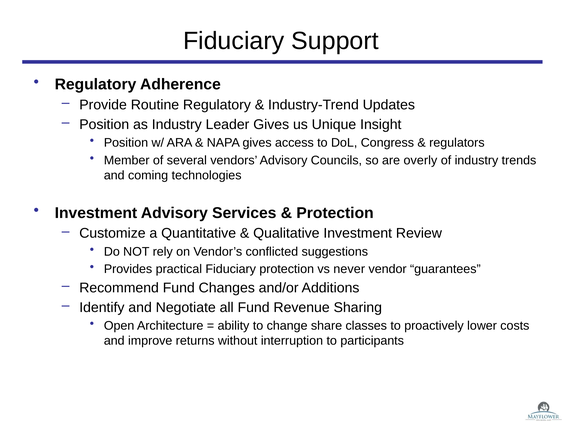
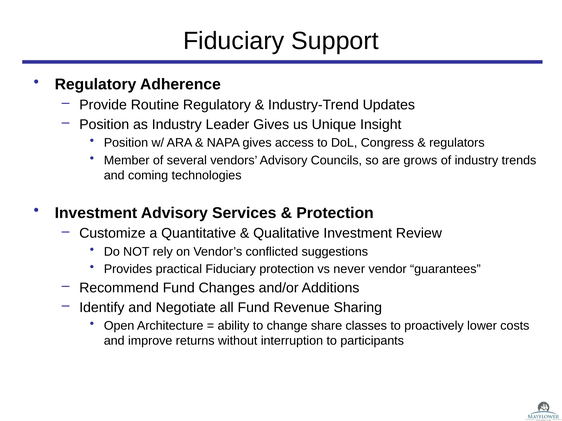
overly: overly -> grows
